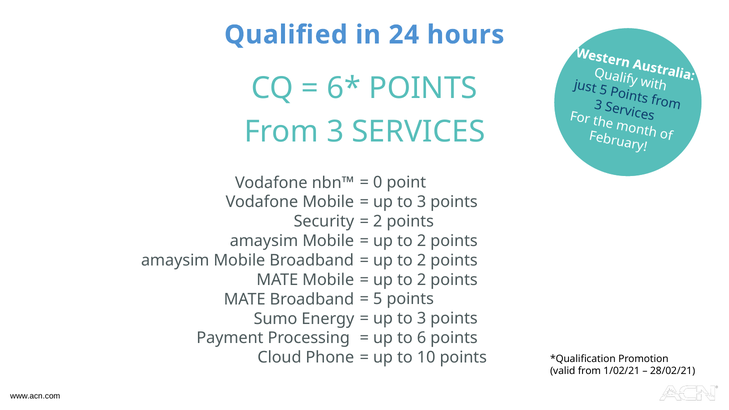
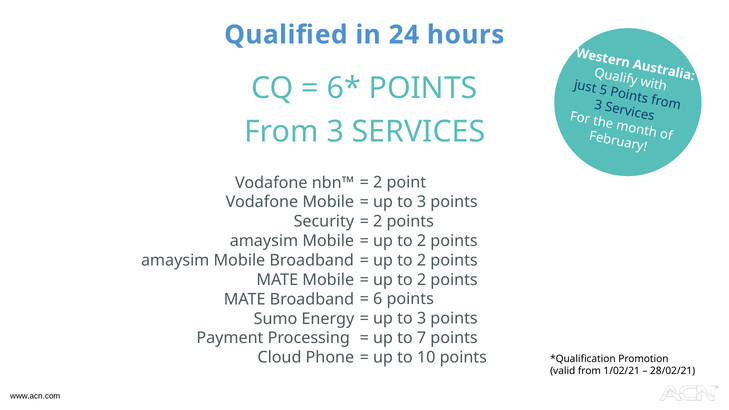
0 at (378, 183): 0 -> 2
5 at (378, 299): 5 -> 6
6: 6 -> 7
